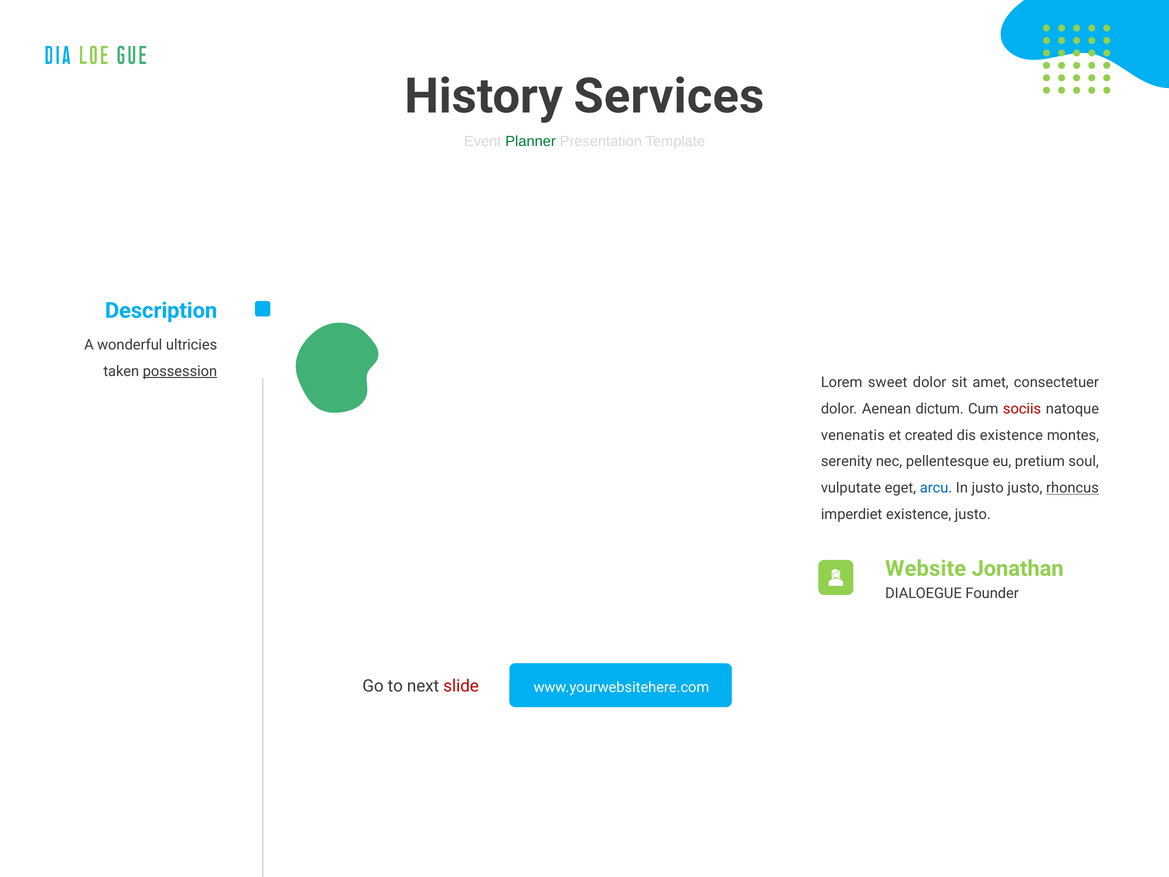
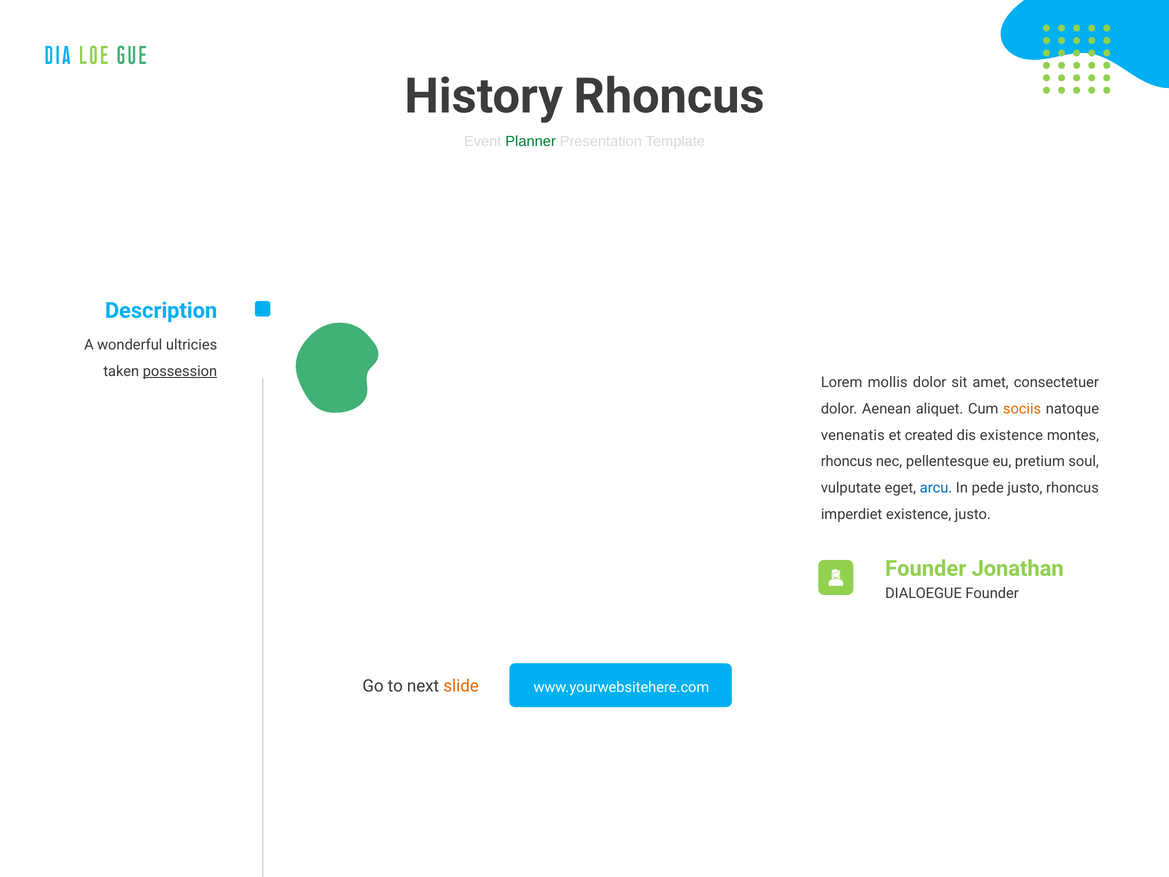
History Services: Services -> Rhoncus
sweet: sweet -> mollis
dictum: dictum -> aliquet
sociis colour: red -> orange
serenity at (847, 461): serenity -> rhoncus
In justo: justo -> pede
rhoncus at (1072, 488) underline: present -> none
Website at (926, 568): Website -> Founder
slide colour: red -> orange
